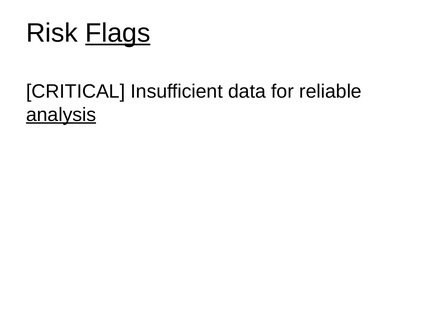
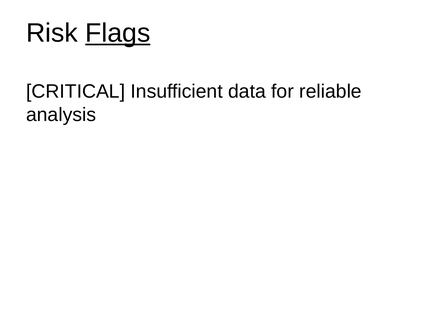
analysis underline: present -> none
